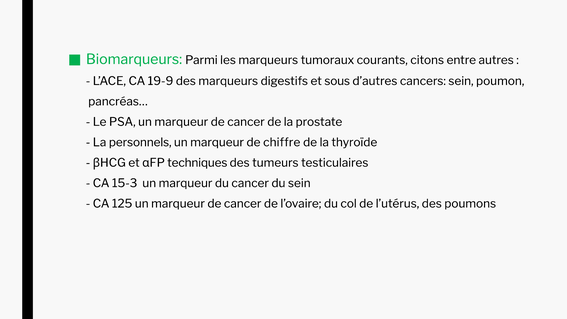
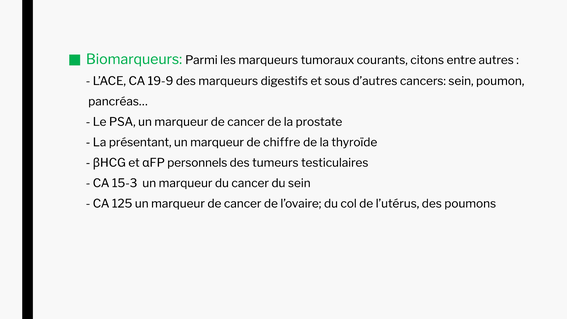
personnels: personnels -> présentant
techniques: techniques -> personnels
